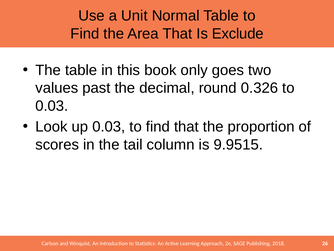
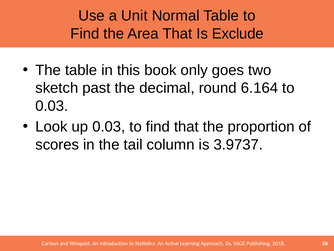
values: values -> sketch
0.326: 0.326 -> 6.164
9.9515: 9.9515 -> 3.9737
